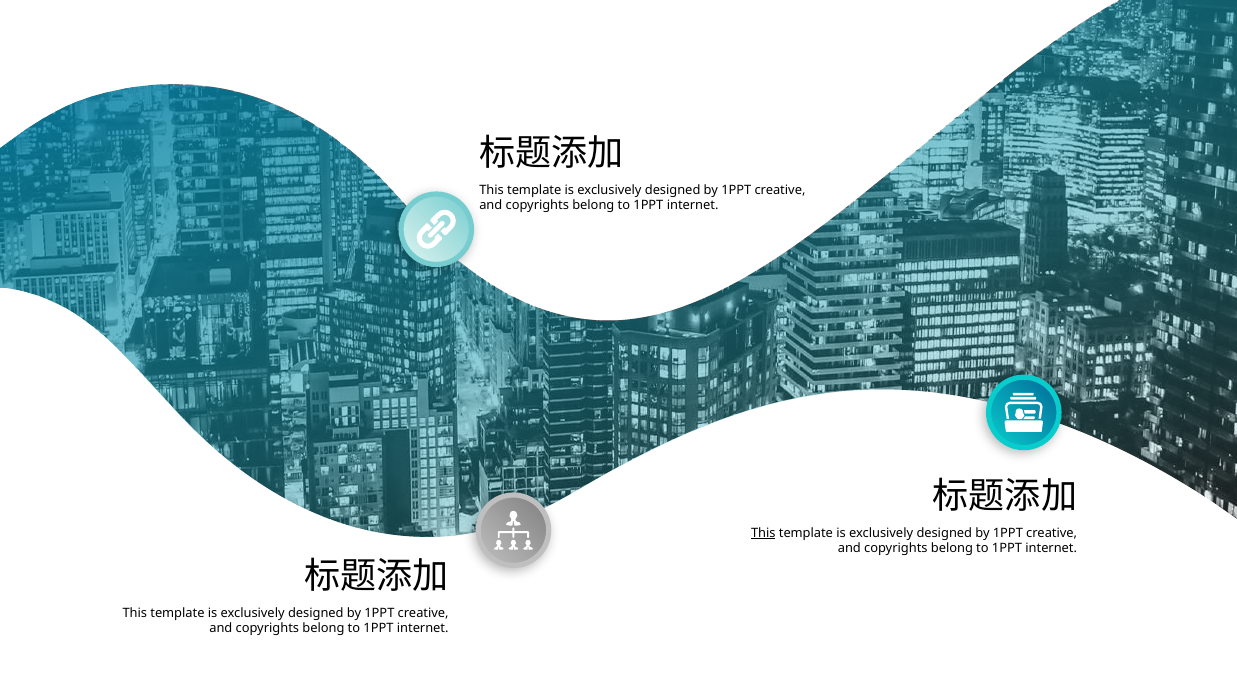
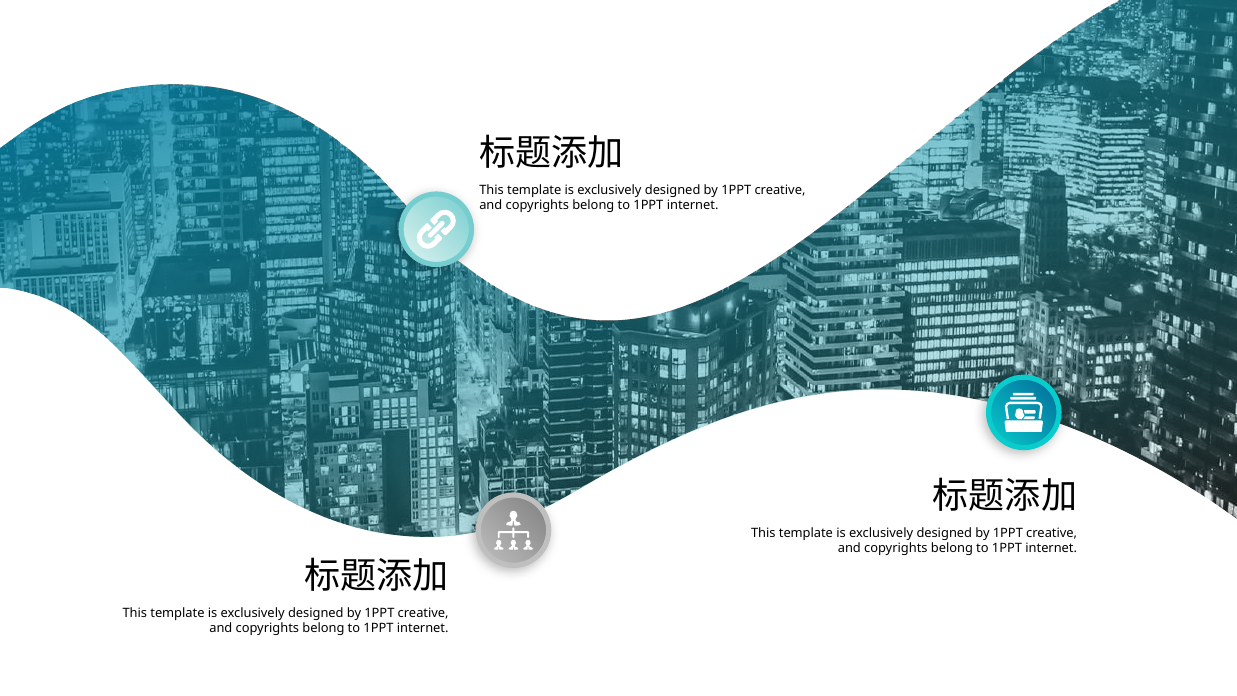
This at (763, 533) underline: present -> none
